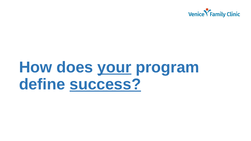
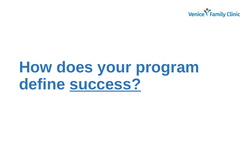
your underline: present -> none
